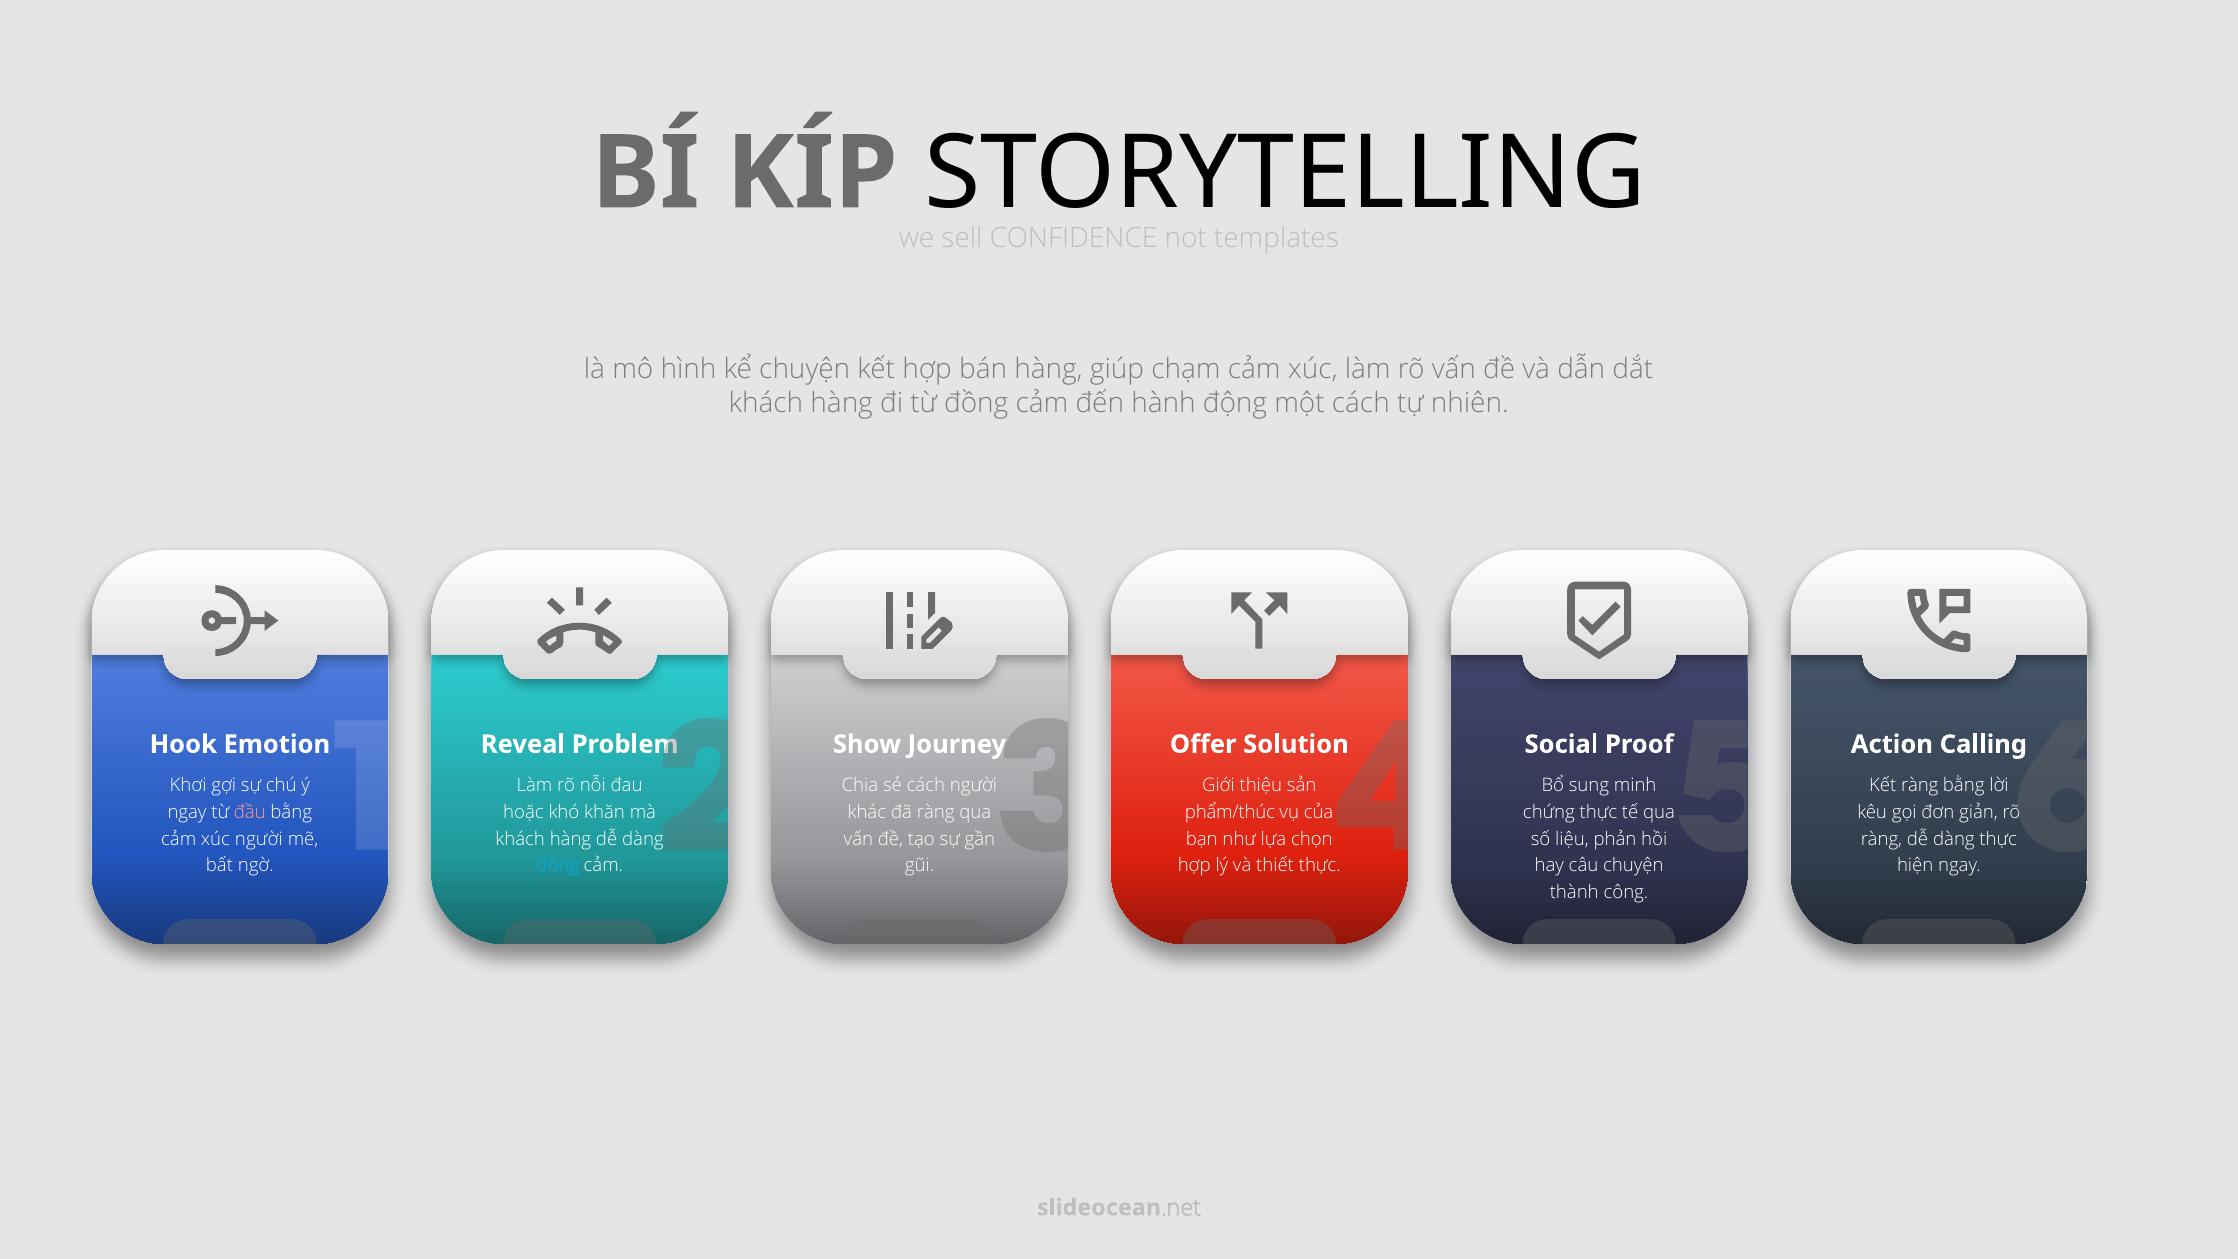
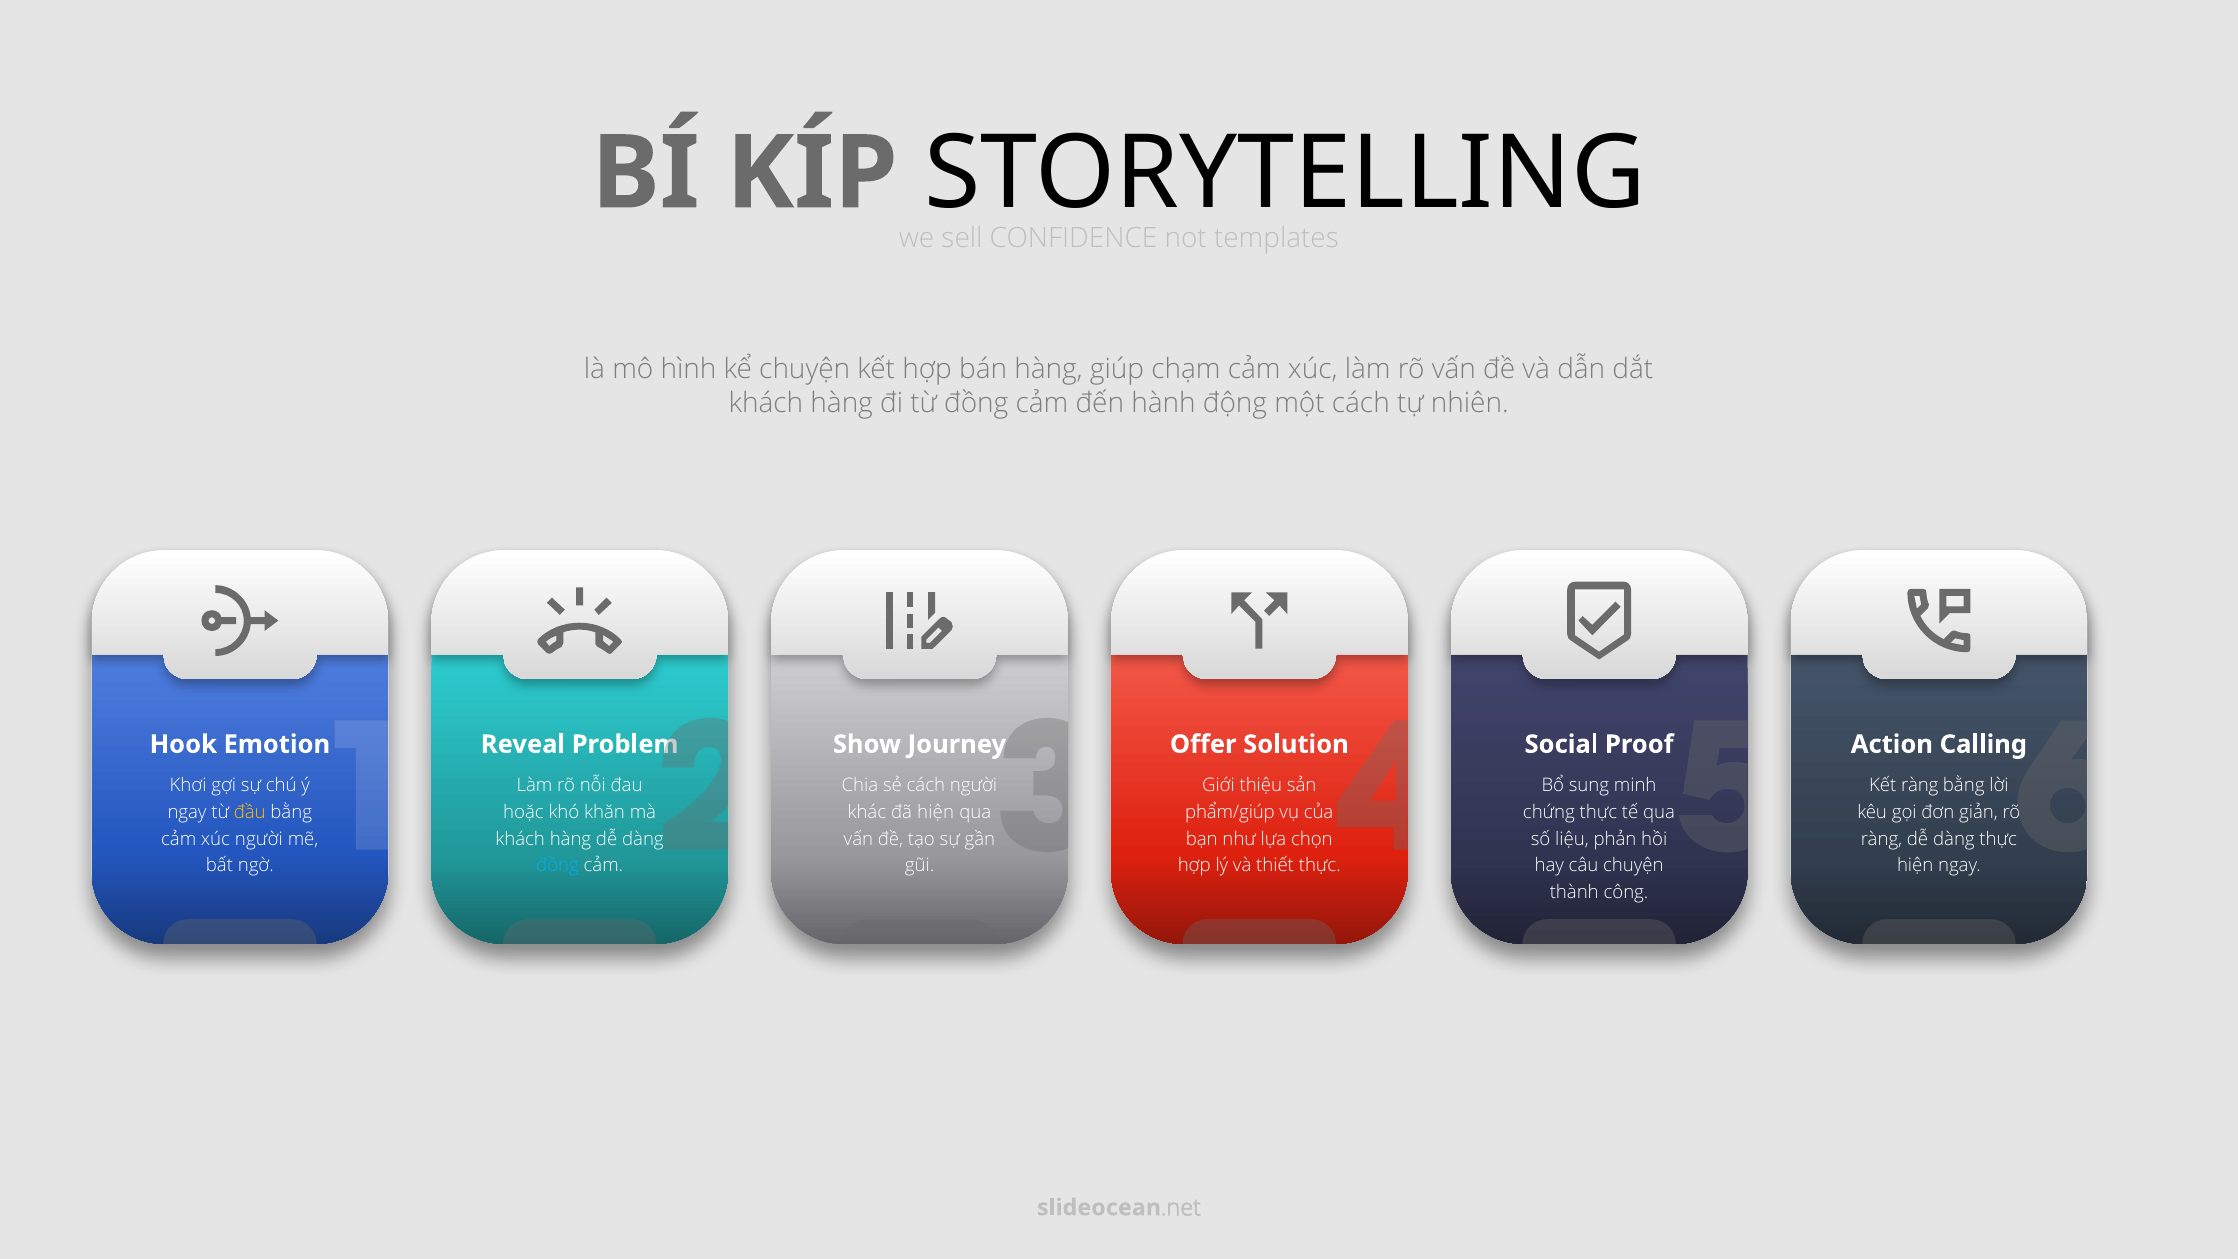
đầu colour: pink -> yellow
đã ràng: ràng -> hiện
phẩm/thúc: phẩm/thúc -> phẩm/giúp
